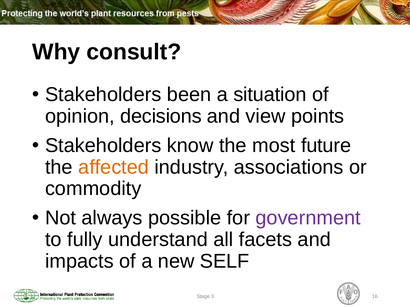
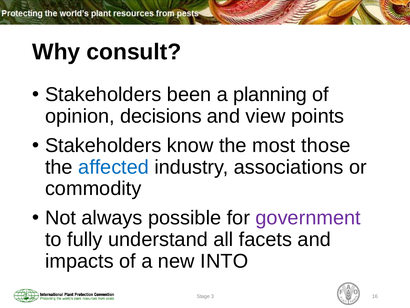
situation: situation -> planning
future: future -> those
affected colour: orange -> blue
SELF: SELF -> INTO
